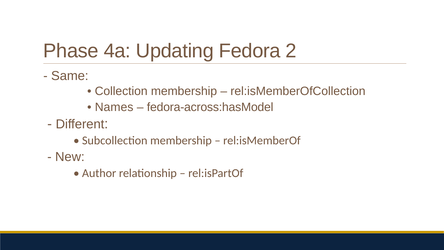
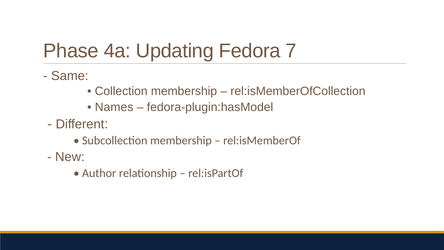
2: 2 -> 7
fedora-across:hasModel: fedora-across:hasModel -> fedora-plugin:hasModel
